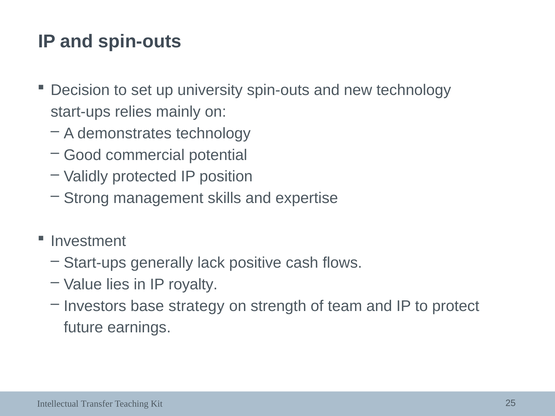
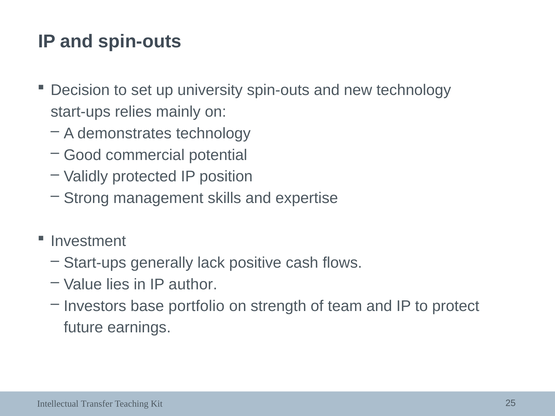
royalty: royalty -> author
strategy: strategy -> portfolio
